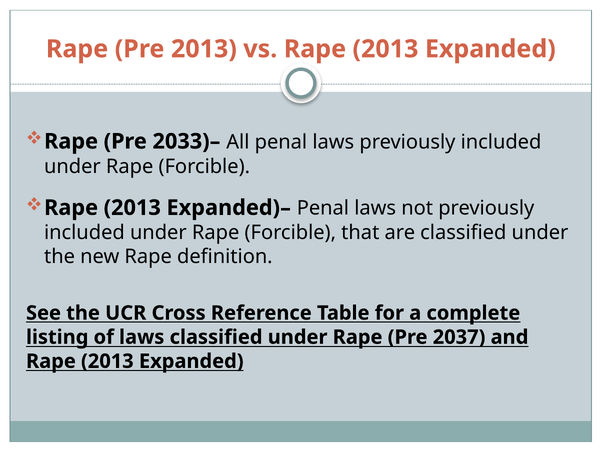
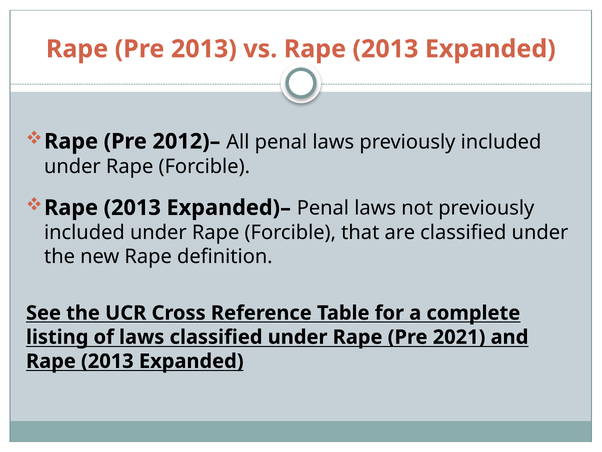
2033)–: 2033)– -> 2012)–
2037: 2037 -> 2021
